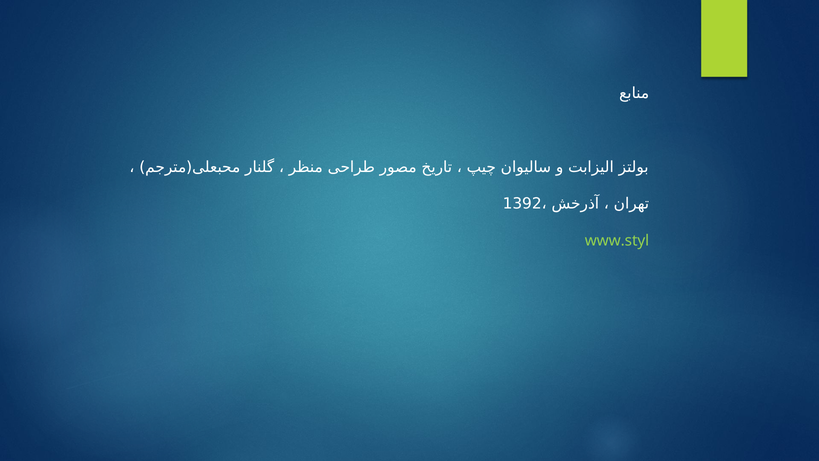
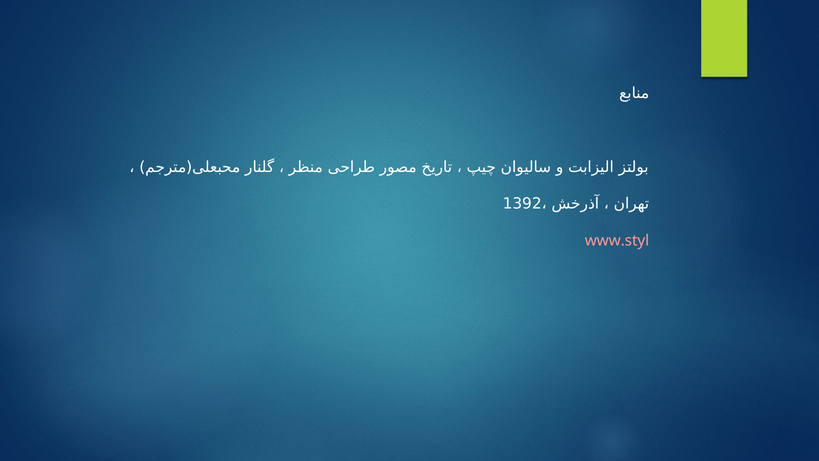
www.styl colour: light green -> pink
